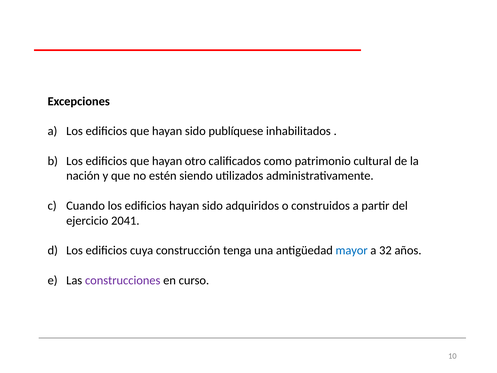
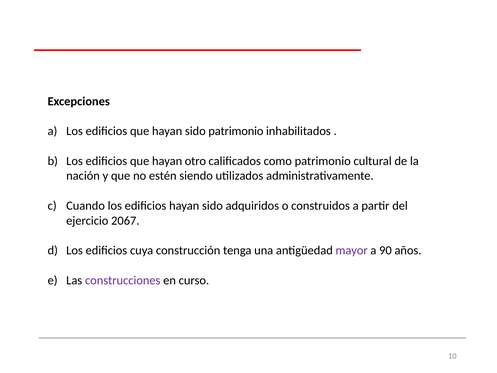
sido publíquese: publíquese -> patrimonio
2041: 2041 -> 2067
mayor colour: blue -> purple
32: 32 -> 90
